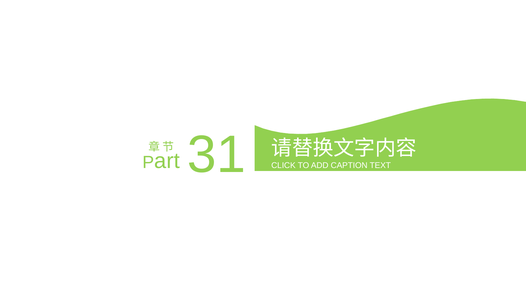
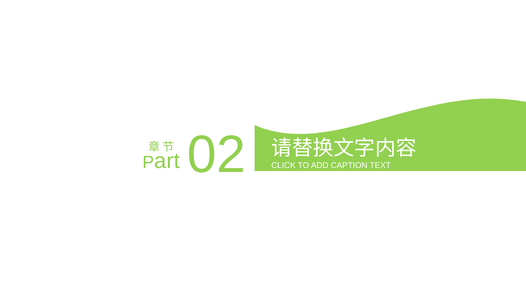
31: 31 -> 02
